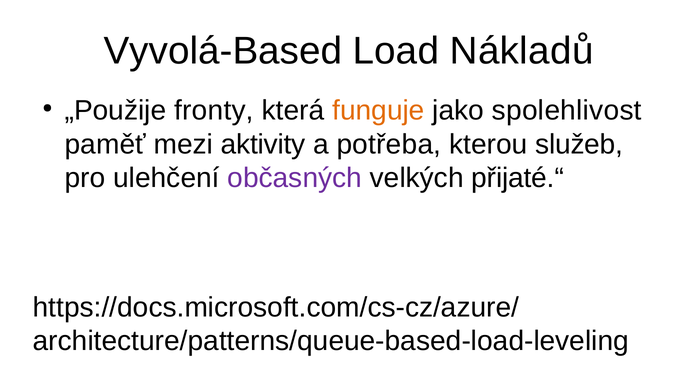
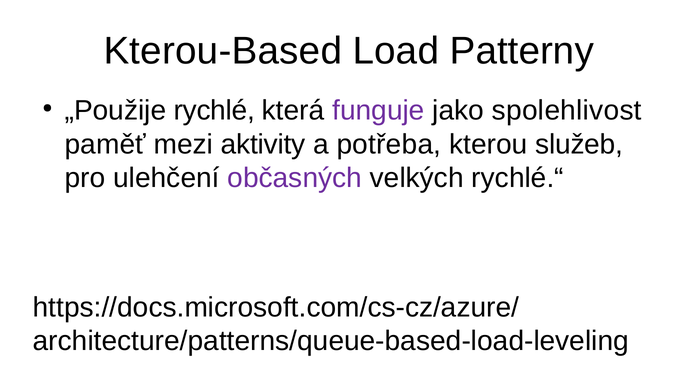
Vyvolá-Based: Vyvolá-Based -> Kterou-Based
Nákladů: Nákladů -> Patterny
fronty: fronty -> rychlé
funguje colour: orange -> purple
přijaté.“: přijaté.“ -> rychlé.“
